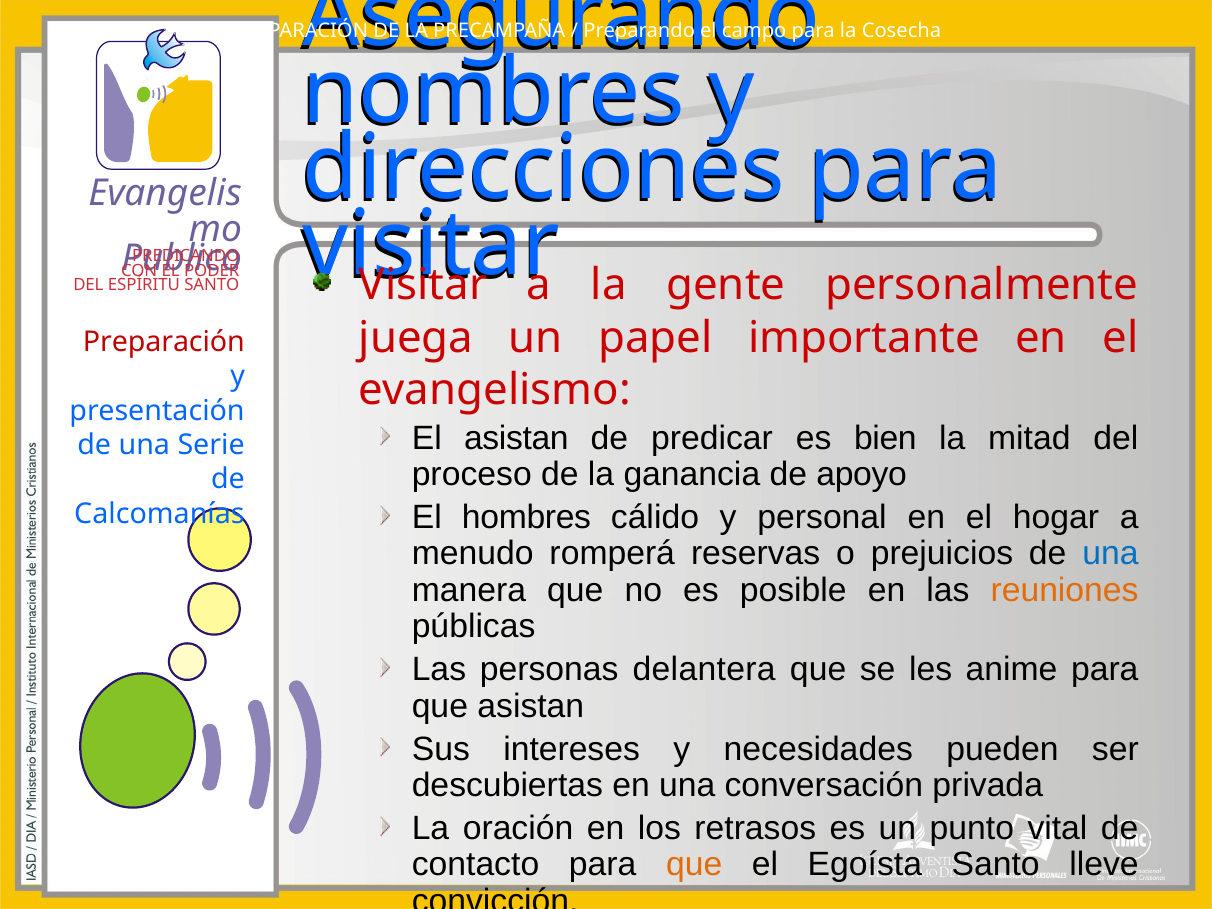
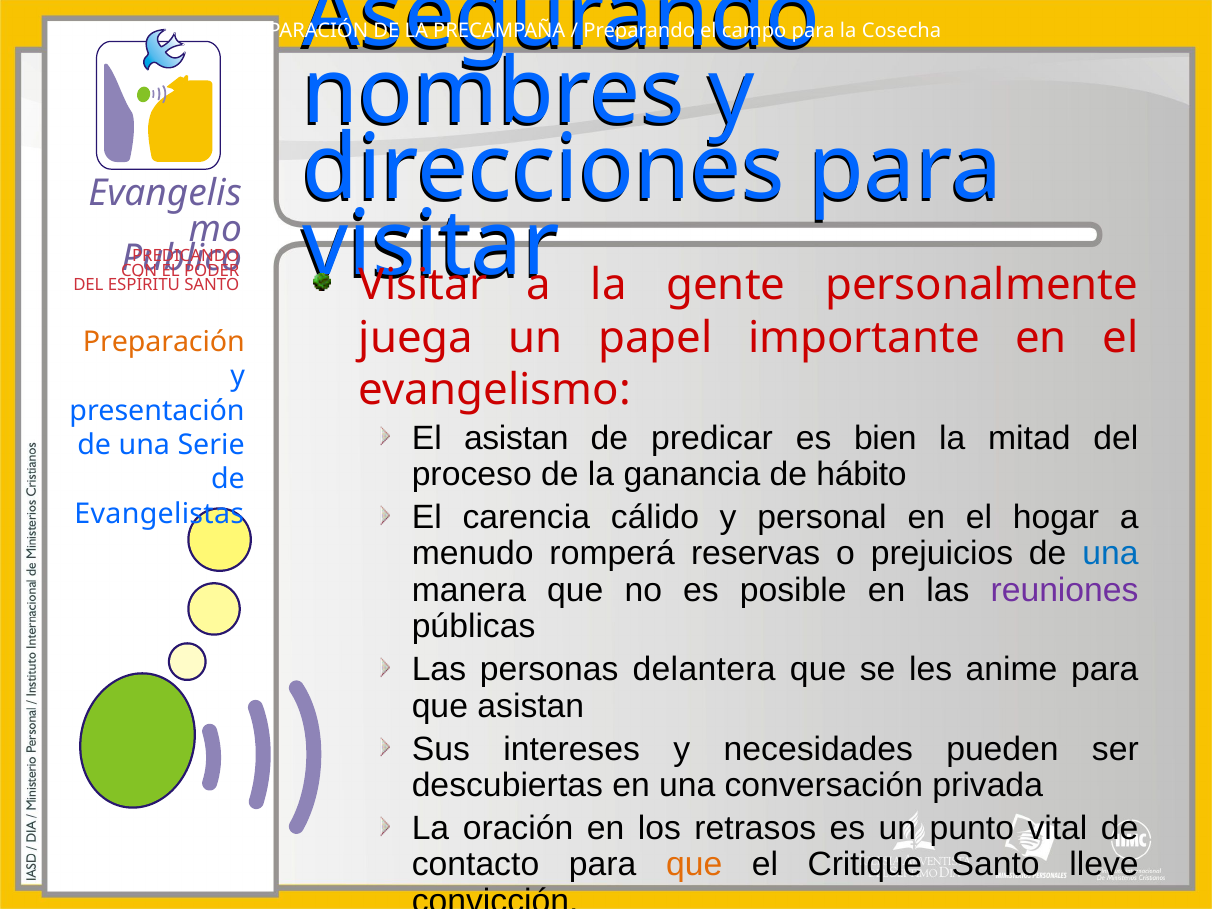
Preparación at (164, 342) colour: red -> orange
apoyo: apoyo -> hábito
hombres: hombres -> carencia
Calcomanías: Calcomanías -> Evangelistas
reuniones colour: orange -> purple
Egoísta: Egoísta -> Critique
